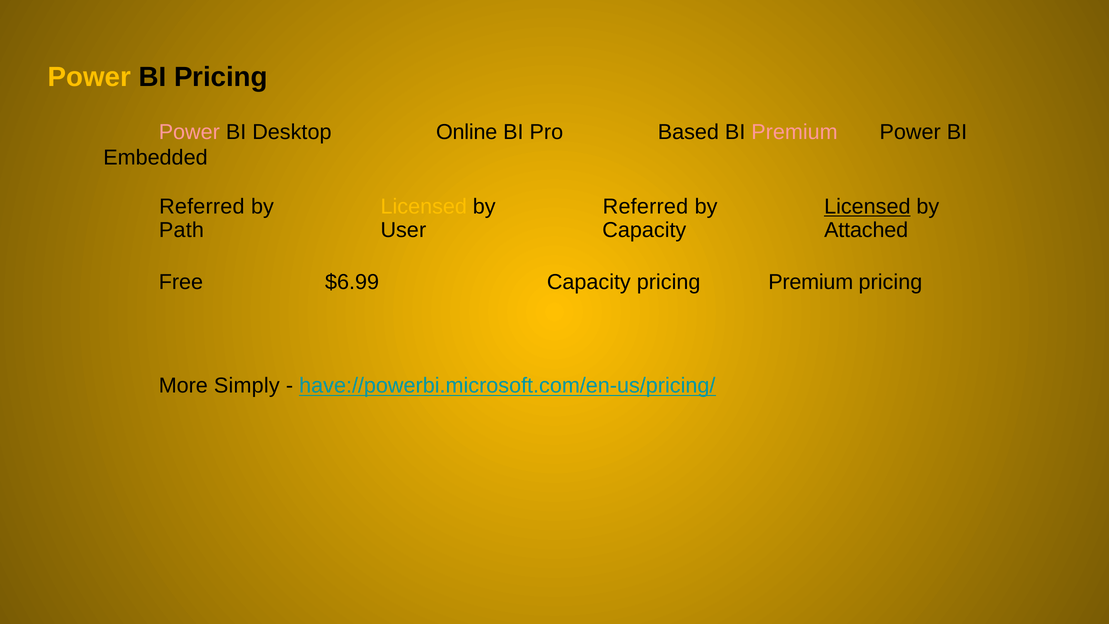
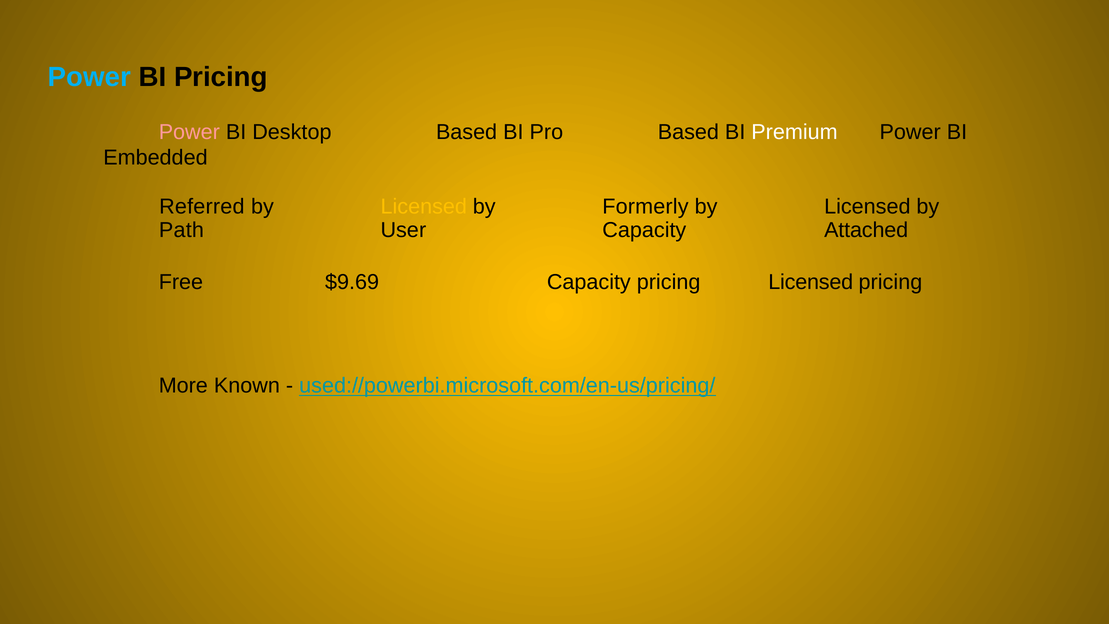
Power at (89, 77) colour: yellow -> light blue
Desktop Online: Online -> Based
Premium at (794, 132) colour: pink -> white
by Referred: Referred -> Formerly
Licensed at (867, 207) underline: present -> none
$6.99: $6.99 -> $9.69
pricing Premium: Premium -> Licensed
Simply: Simply -> Known
have://powerbi.microsoft.com/en-us/pricing/: have://powerbi.microsoft.com/en-us/pricing/ -> used://powerbi.microsoft.com/en-us/pricing/
